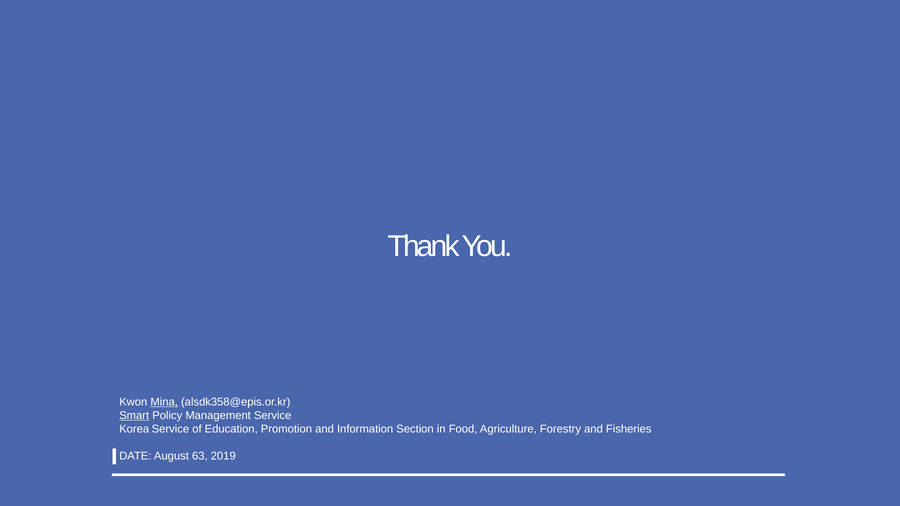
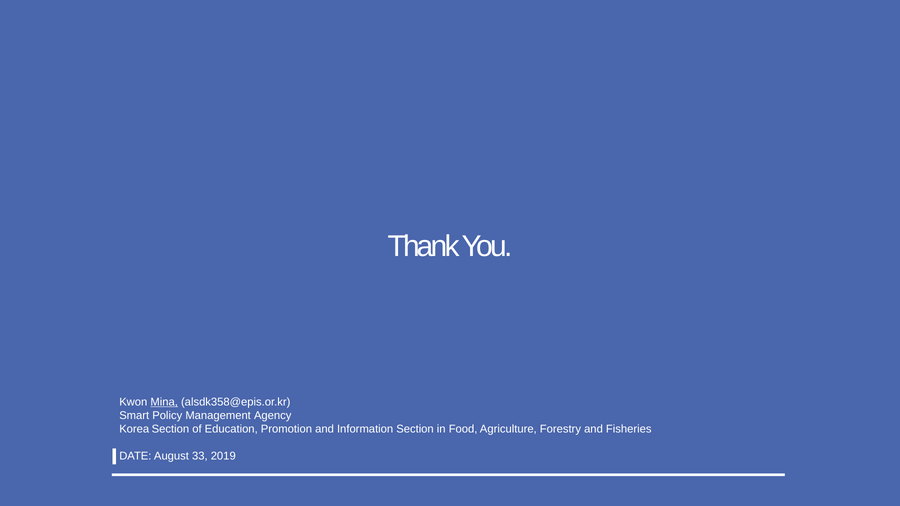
Smart underline: present -> none
Management Service: Service -> Agency
Korea Service: Service -> Section
63: 63 -> 33
